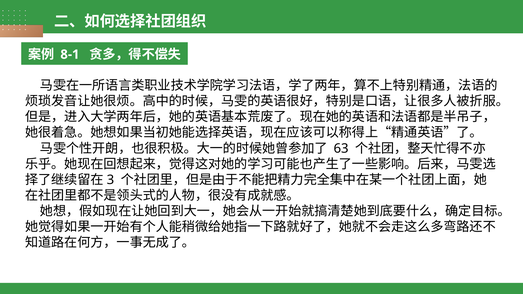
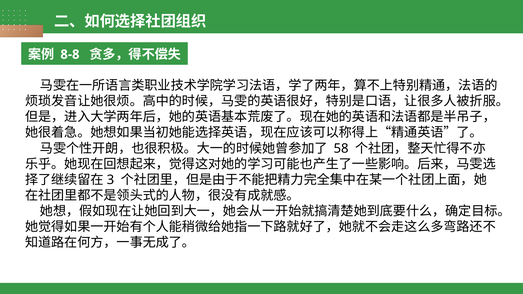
8-1: 8-1 -> 8-8
63: 63 -> 58
